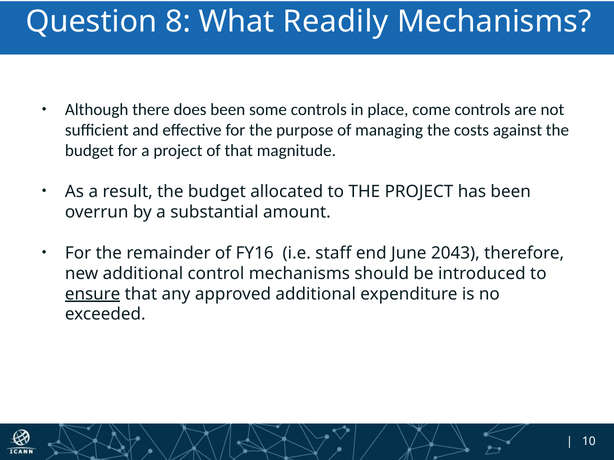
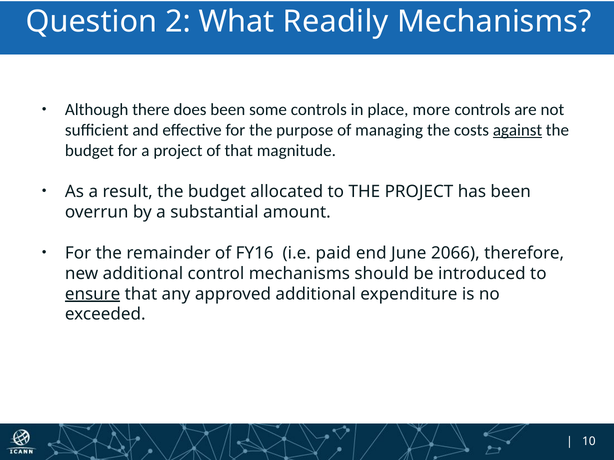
8: 8 -> 2
come: come -> more
against underline: none -> present
staff: staff -> paid
2043: 2043 -> 2066
